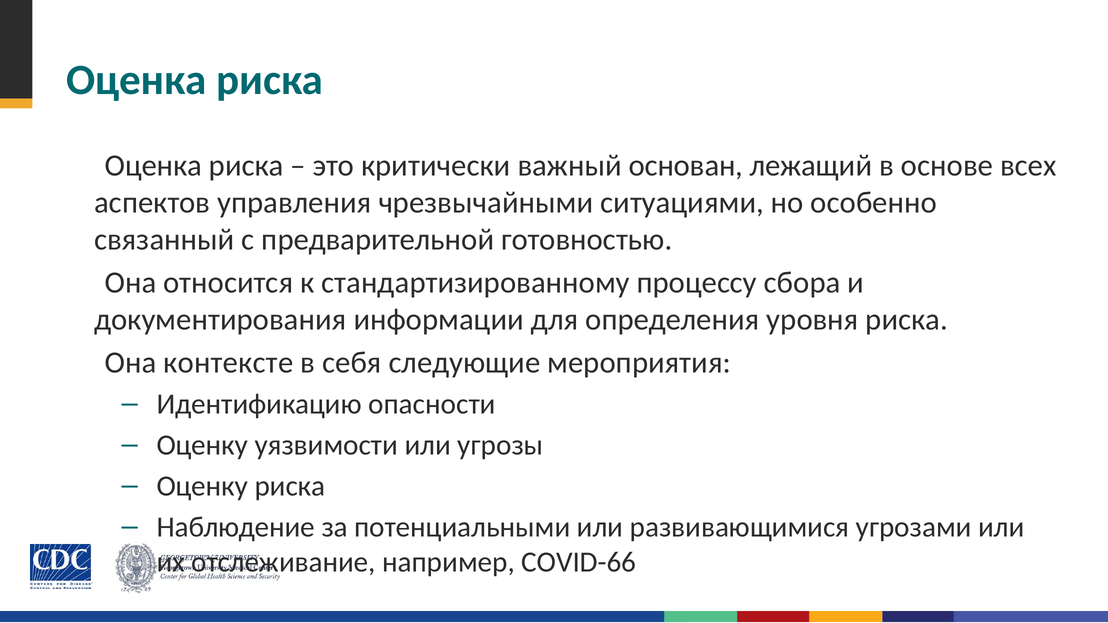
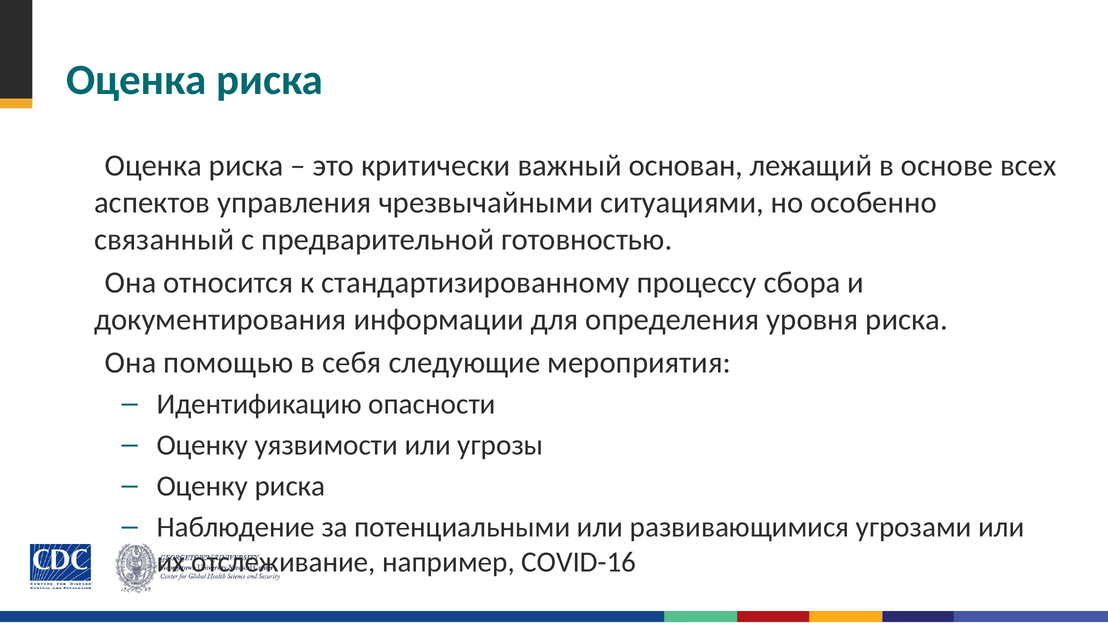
контексте: контексте -> помощью
COVID-66: COVID-66 -> COVID-16
